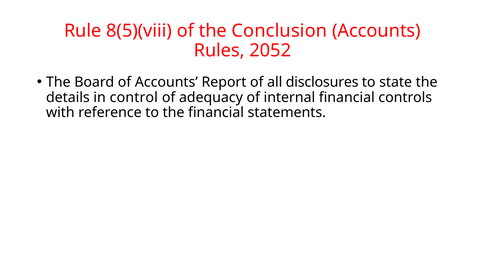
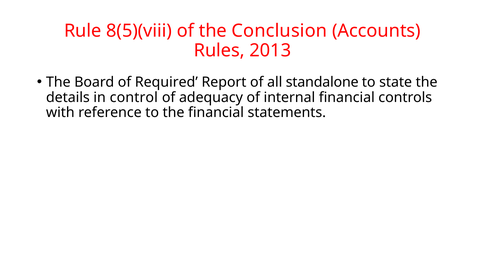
2052: 2052 -> 2013
of Accounts: Accounts -> Required
disclosures: disclosures -> standalone
